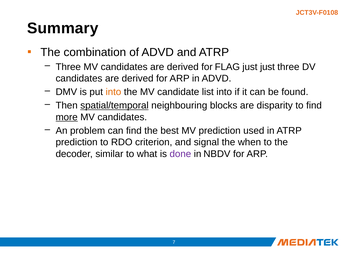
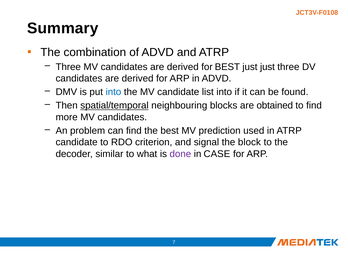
for FLAG: FLAG -> BEST
into at (113, 92) colour: orange -> blue
disparity: disparity -> obtained
more underline: present -> none
prediction at (77, 142): prediction -> candidate
when: when -> block
NBDV: NBDV -> CASE
